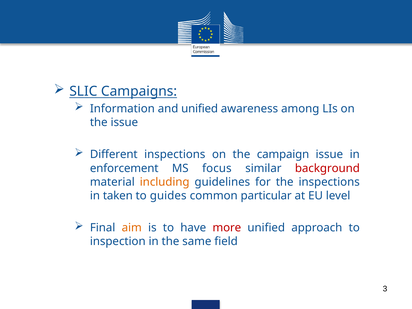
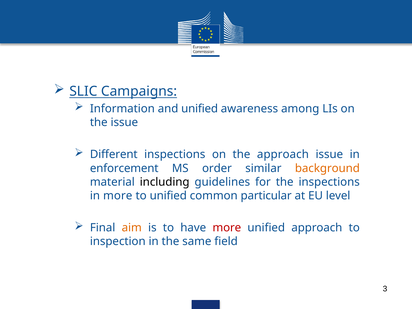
the campaign: campaign -> approach
focus: focus -> order
background colour: red -> orange
including colour: orange -> black
in taken: taken -> more
to guides: guides -> unified
